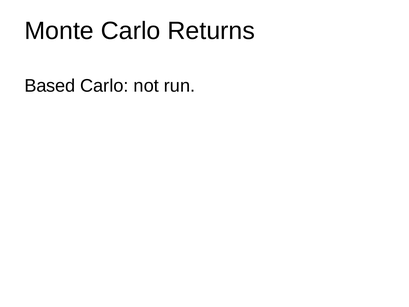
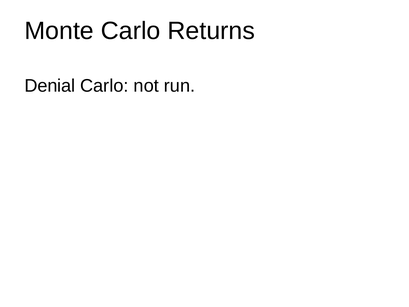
Based: Based -> Denial
